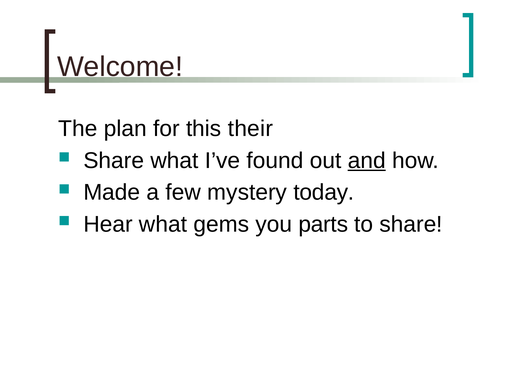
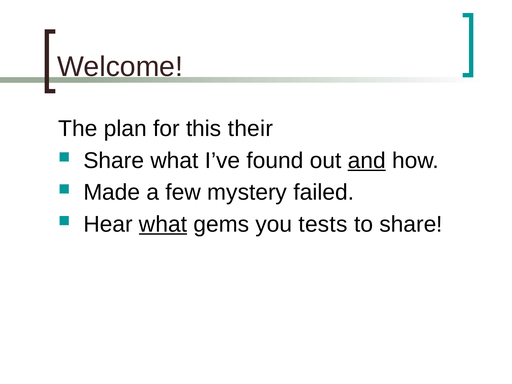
today: today -> failed
what at (163, 224) underline: none -> present
parts: parts -> tests
